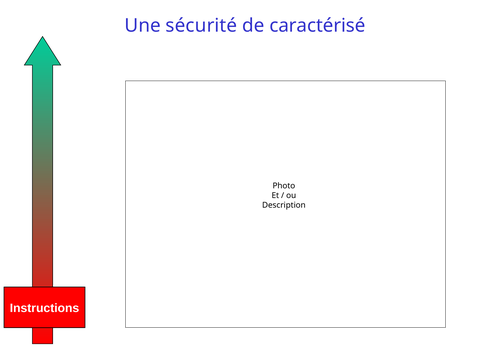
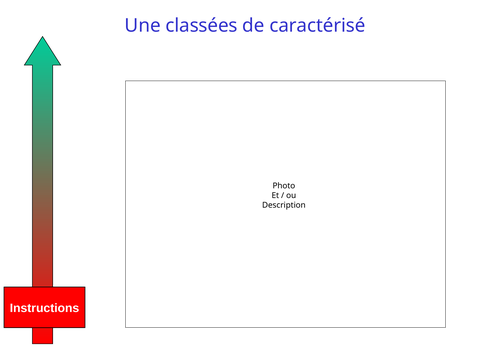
sécurité: sécurité -> classées
